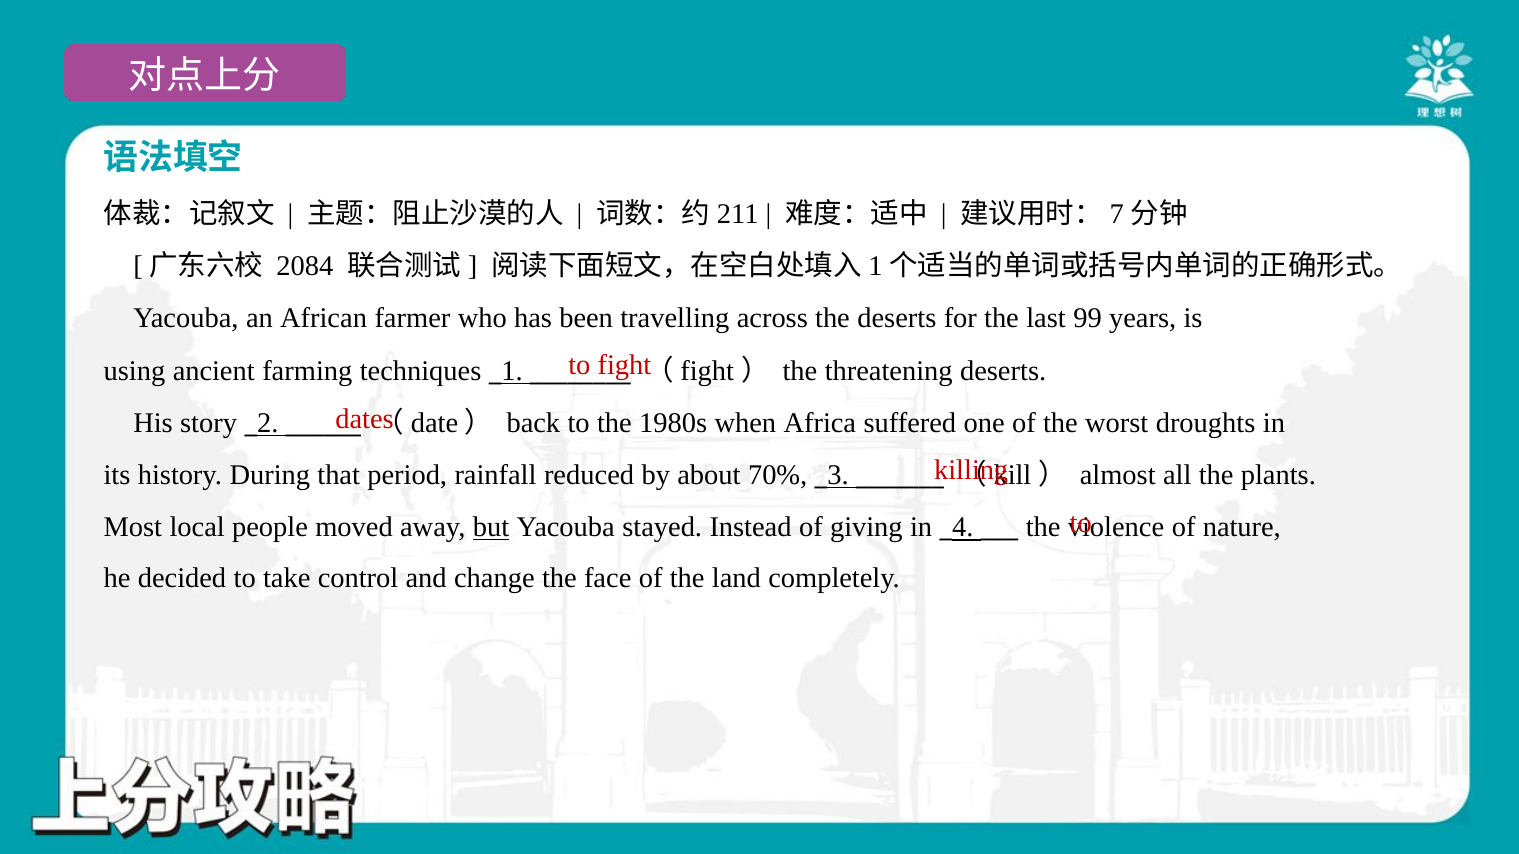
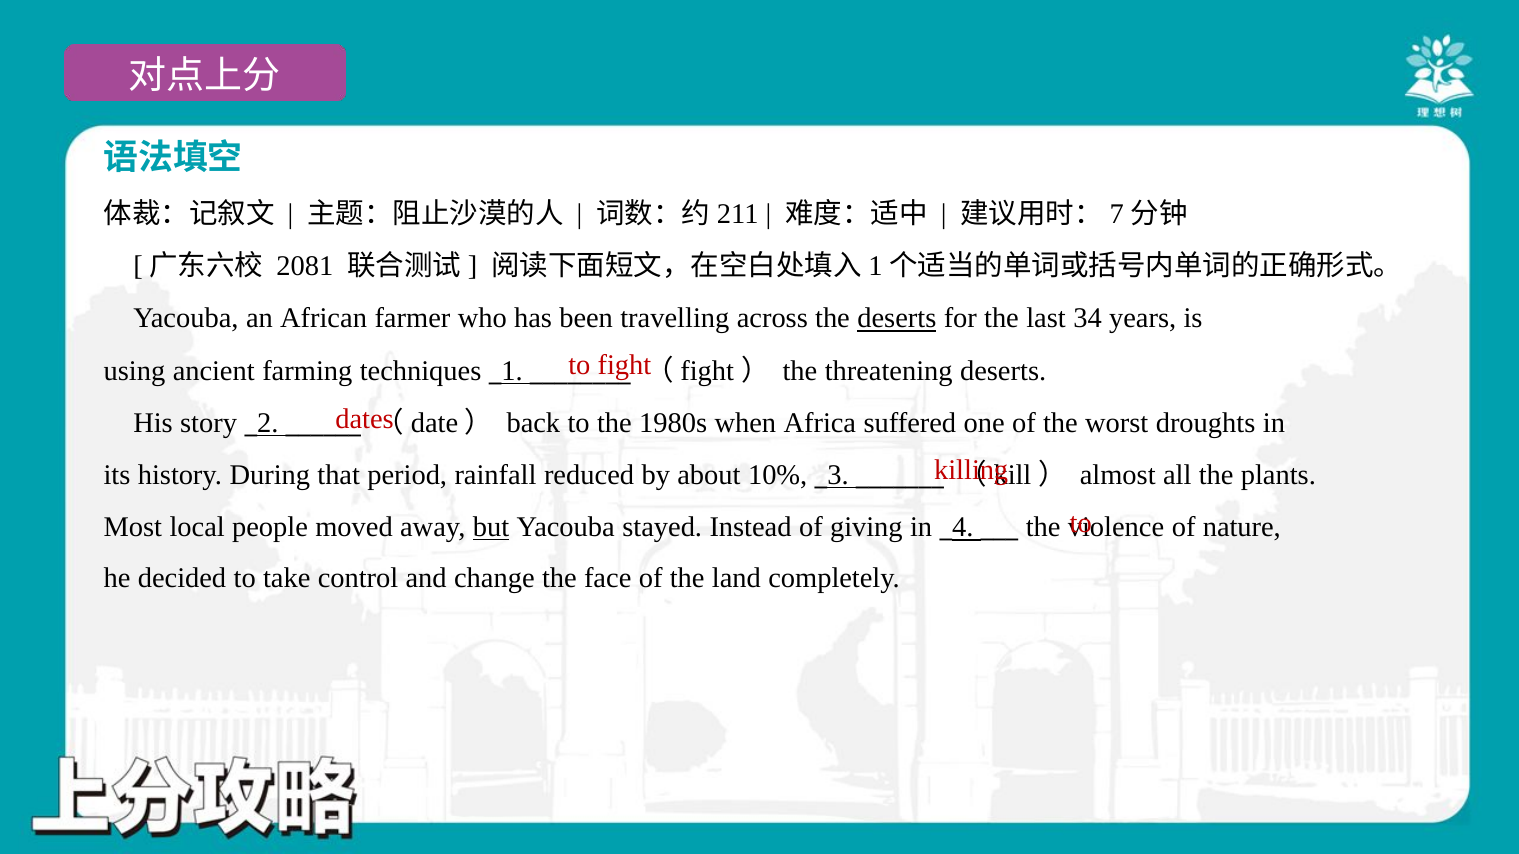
2084: 2084 -> 2081
deserts at (897, 319) underline: none -> present
99: 99 -> 34
70%: 70% -> 10%
